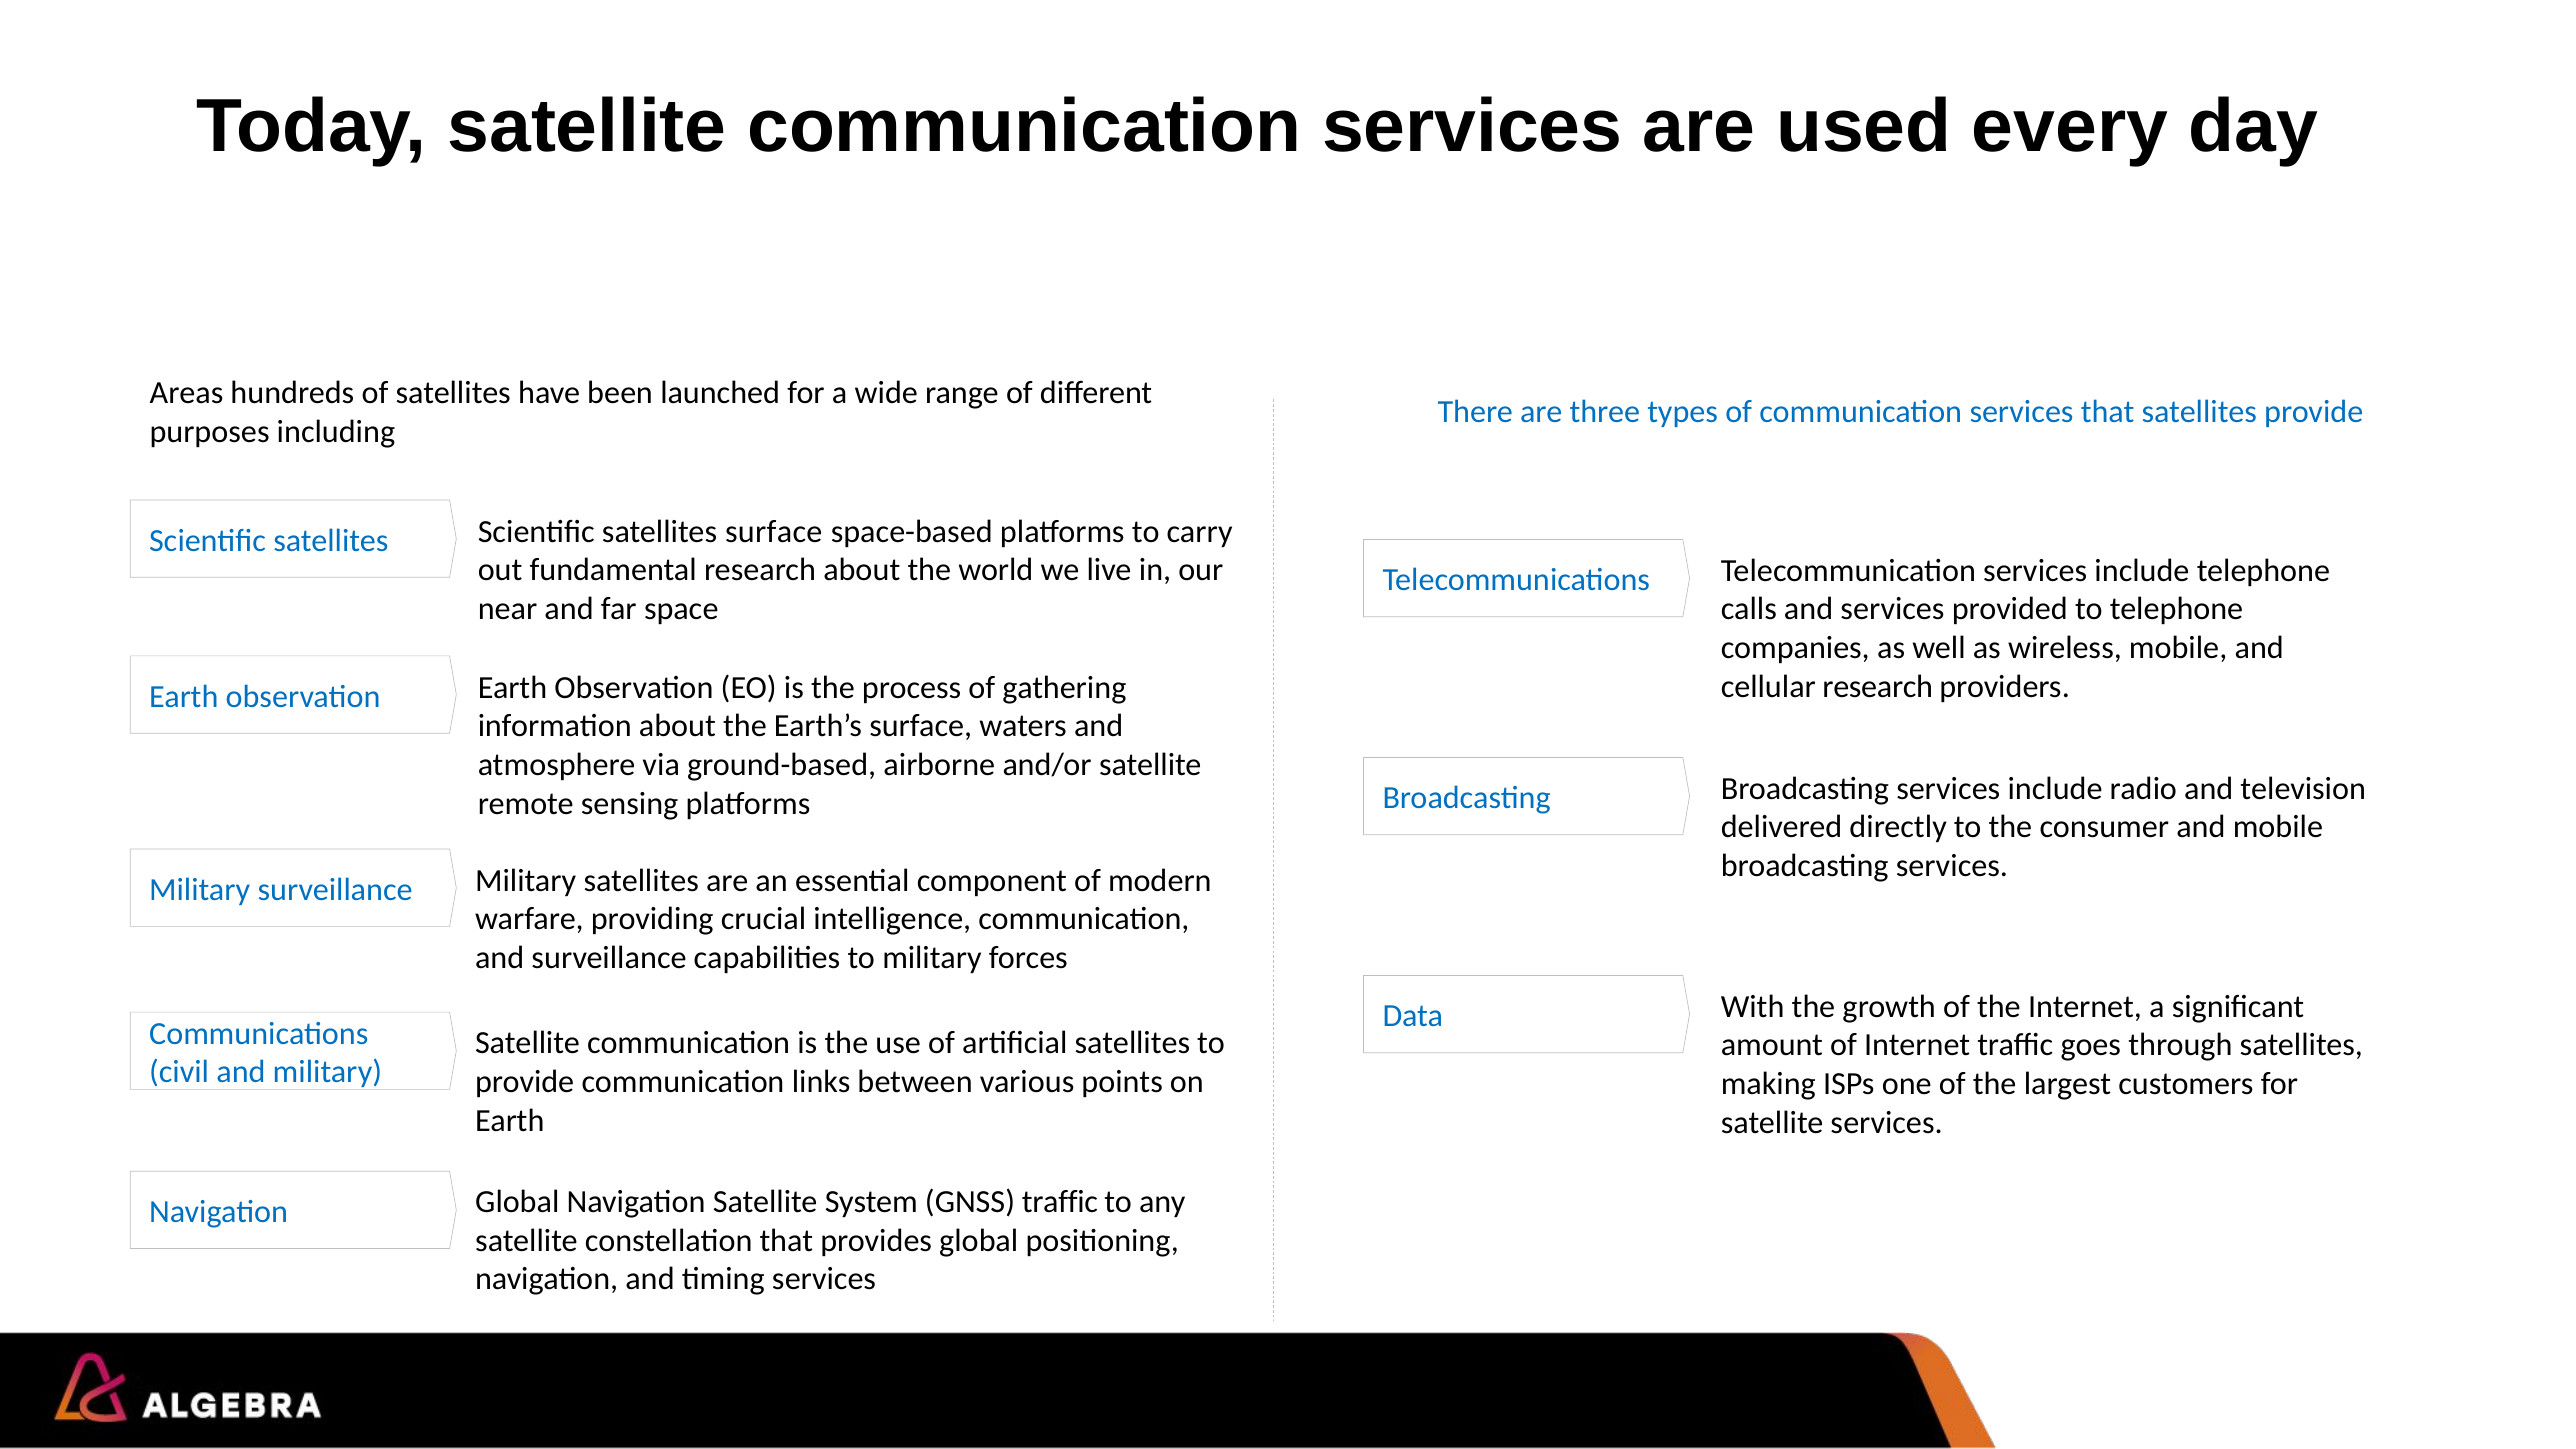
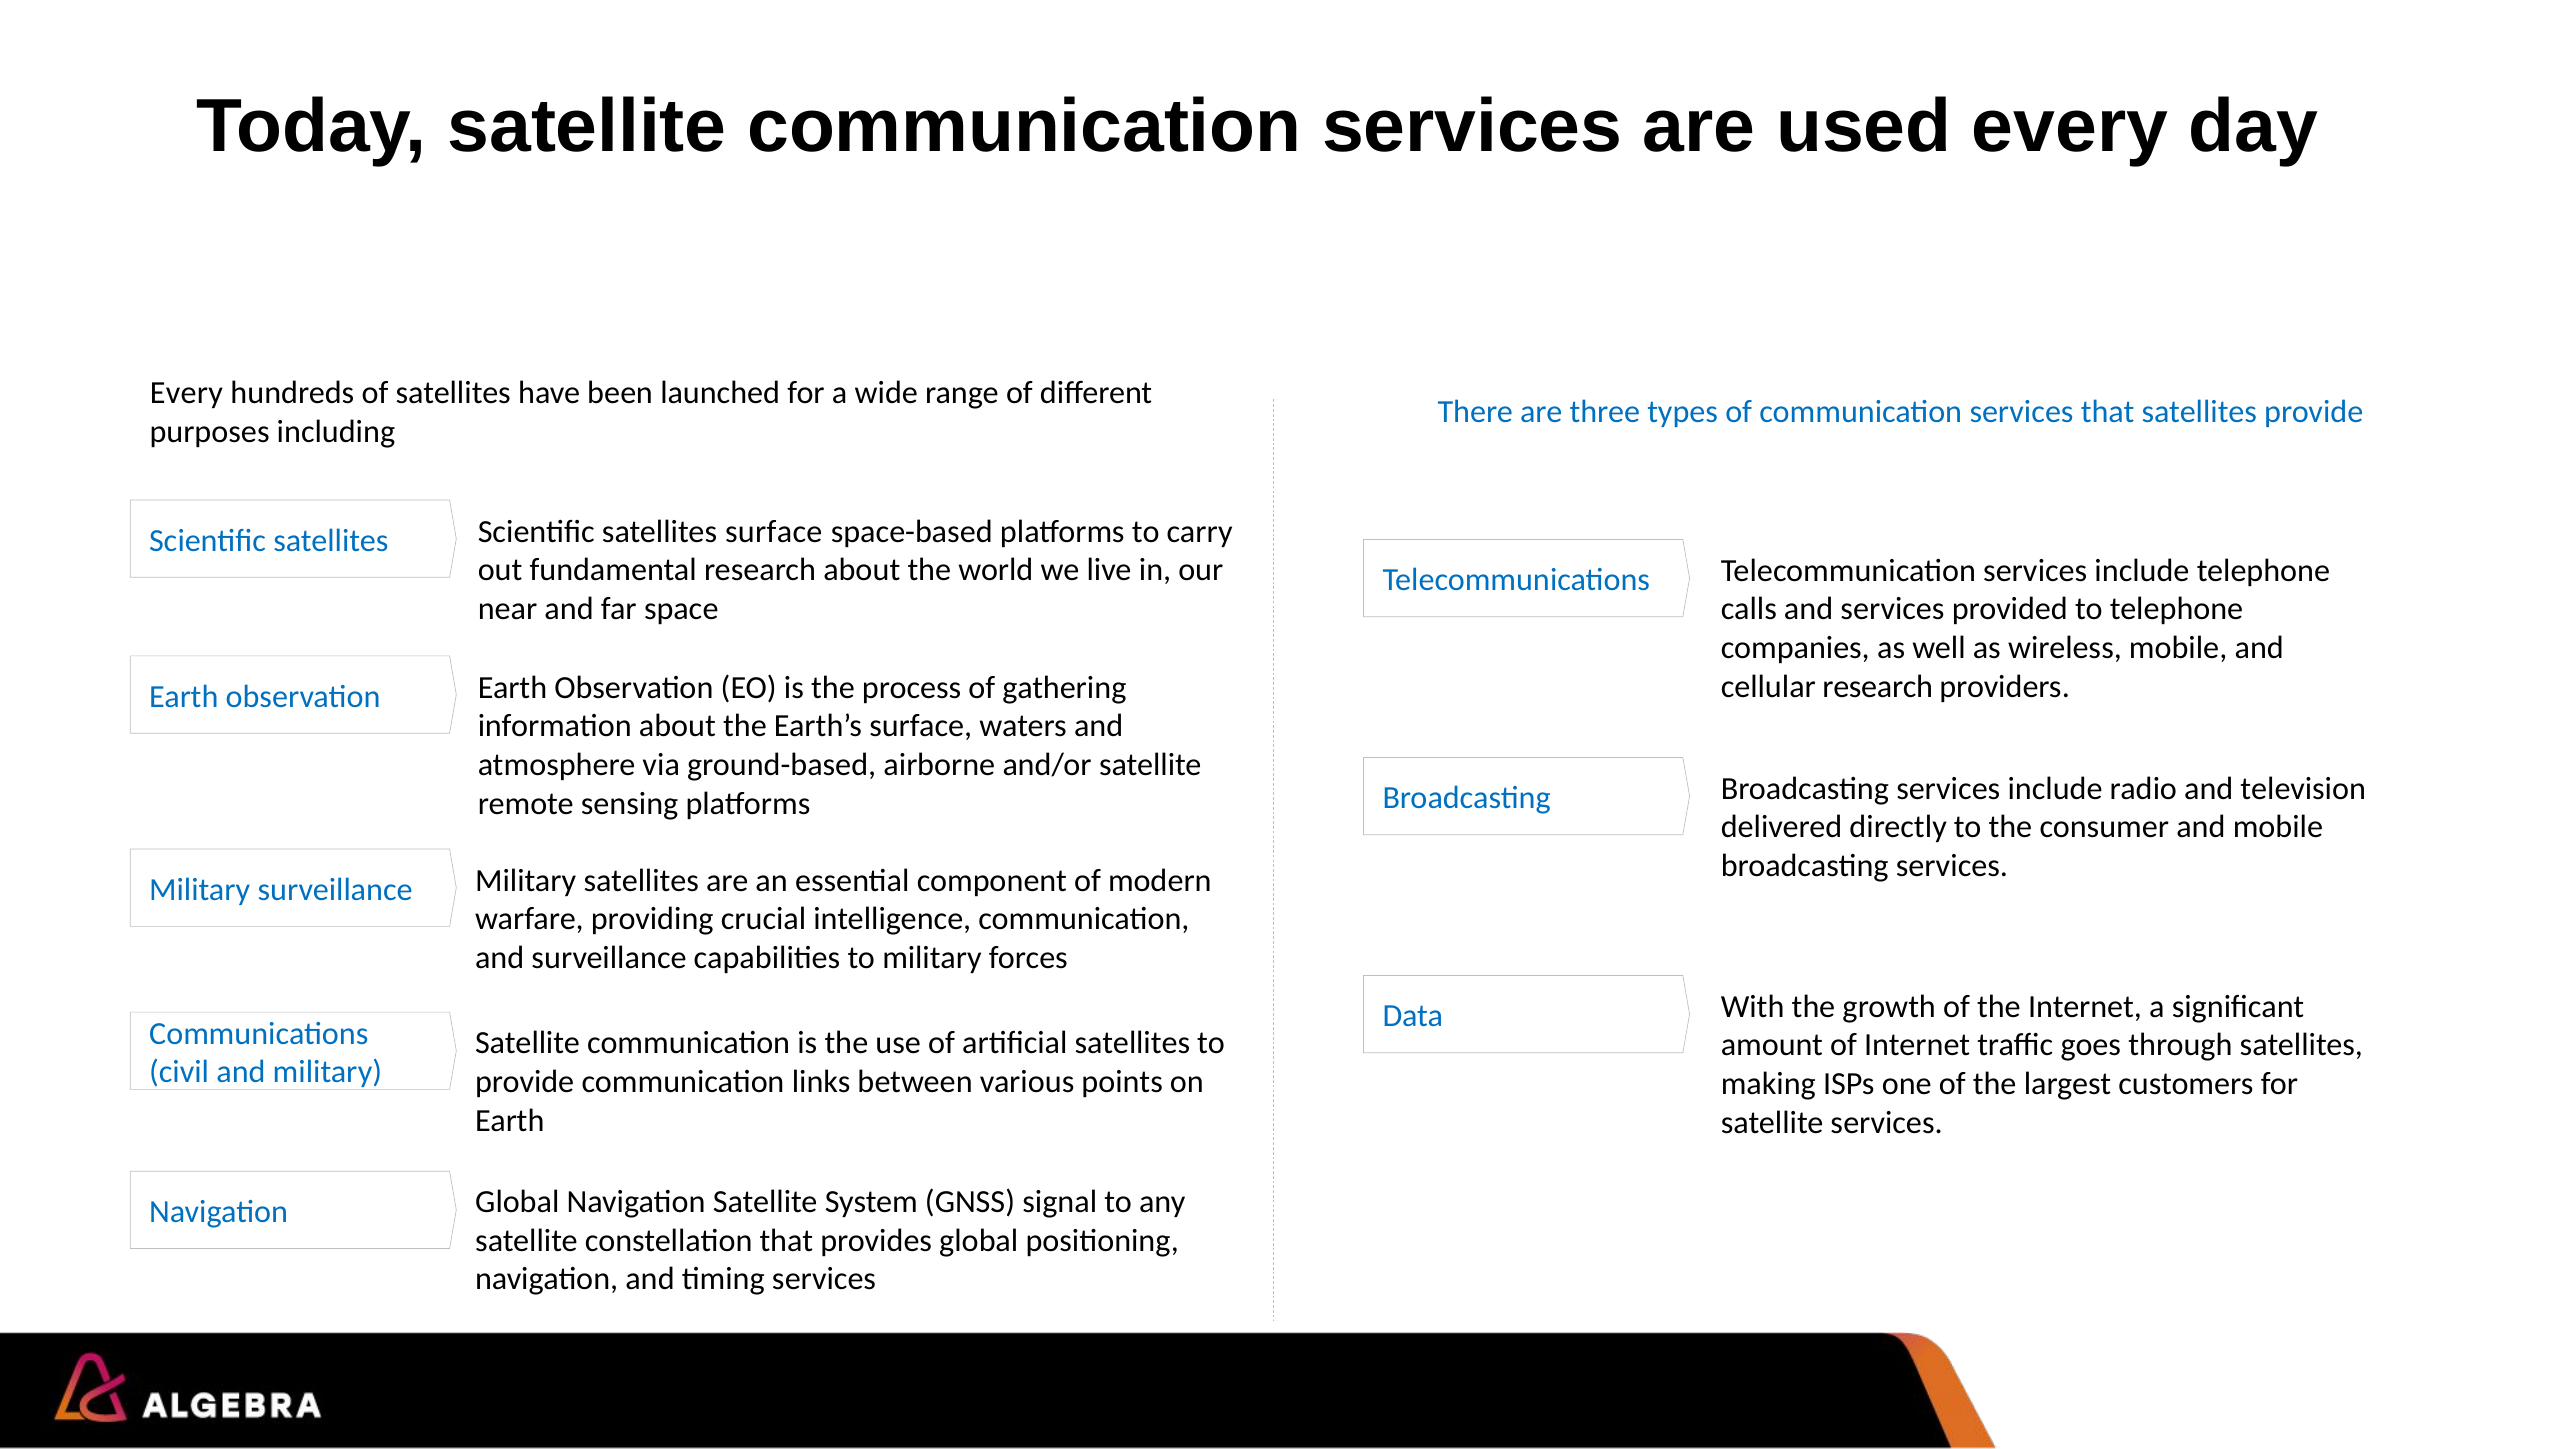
Areas at (187, 393): Areas -> Every
GNSS traffic: traffic -> signal
